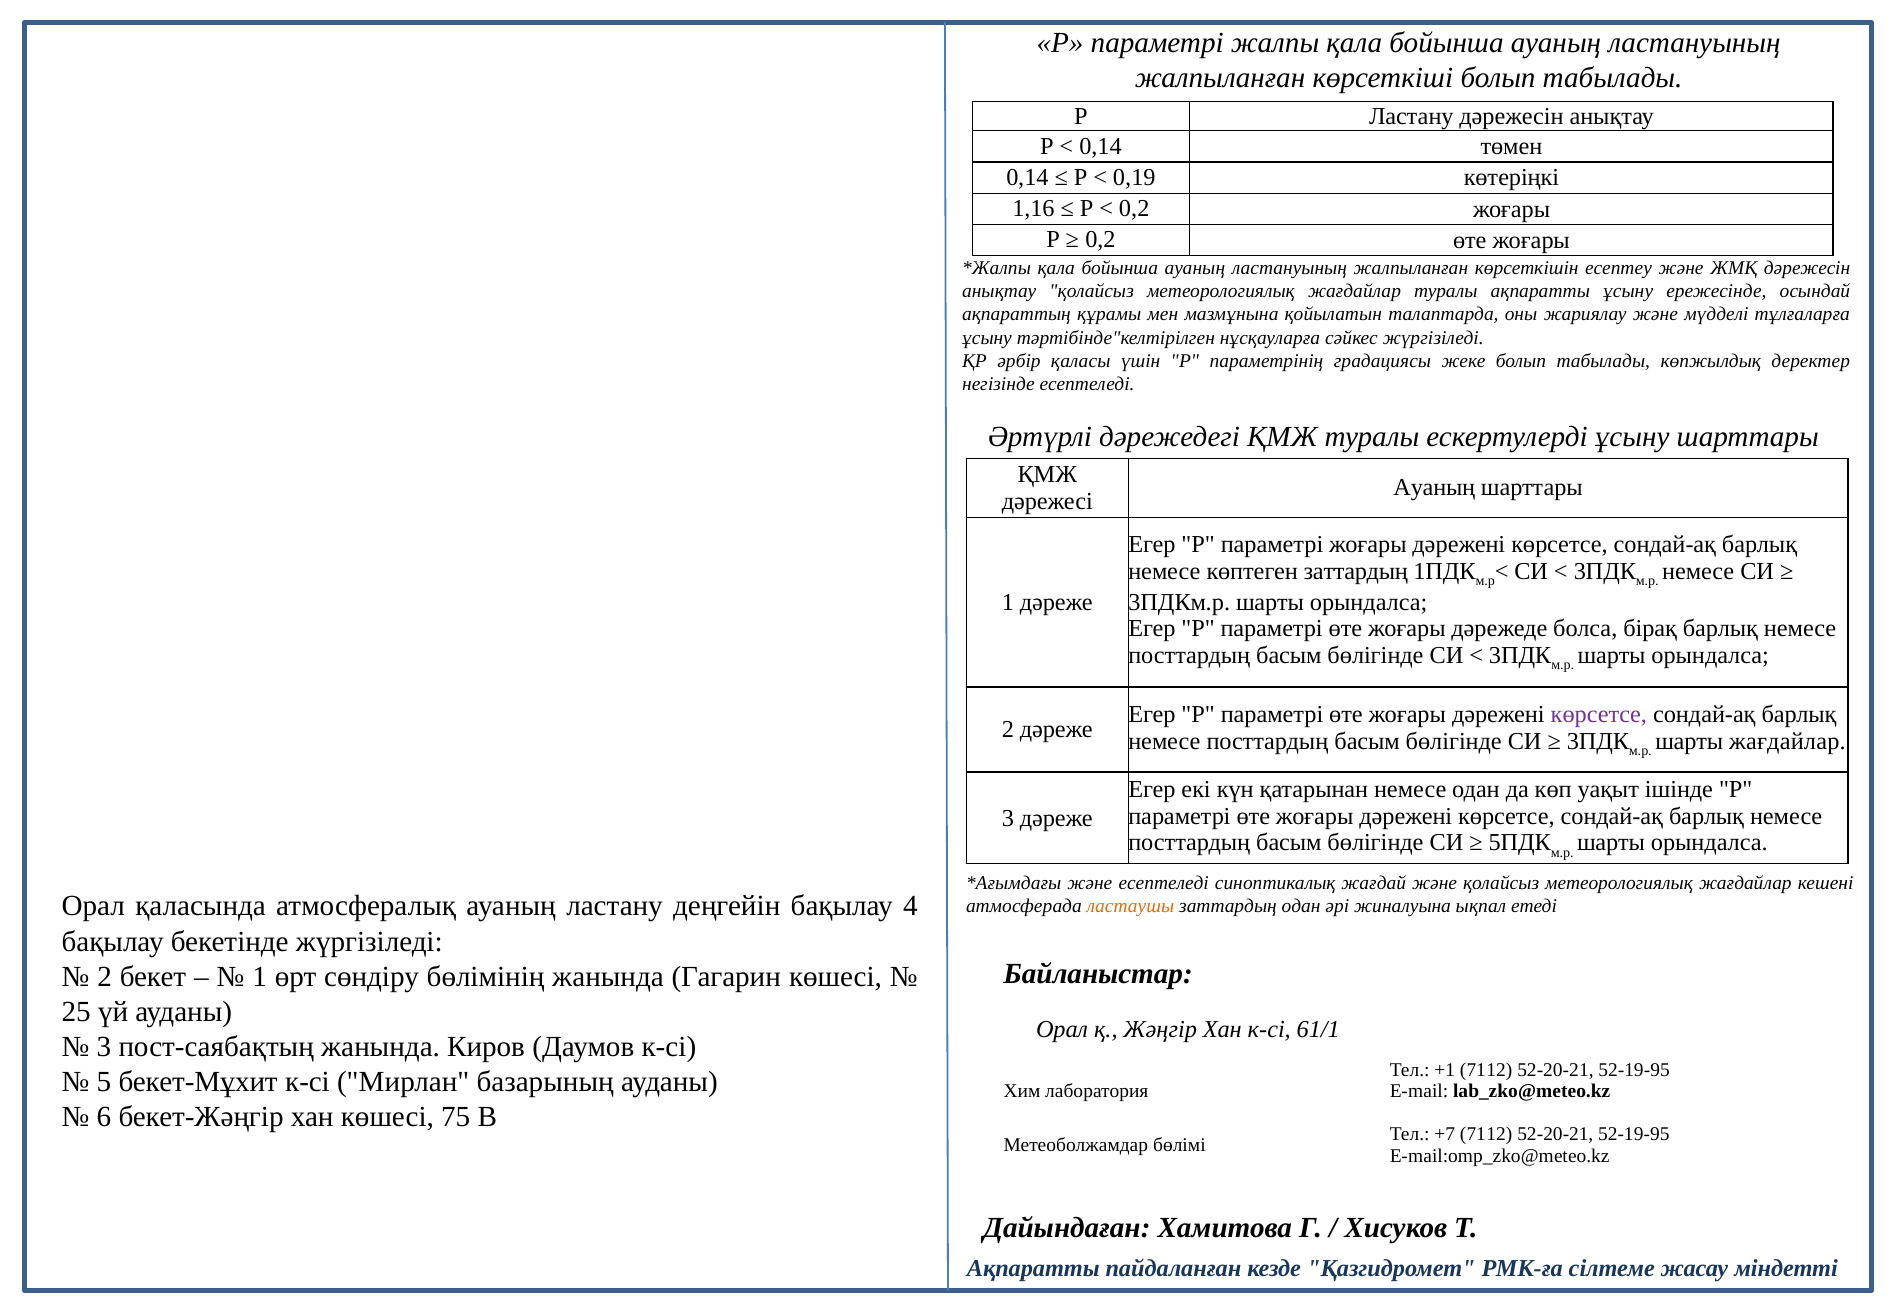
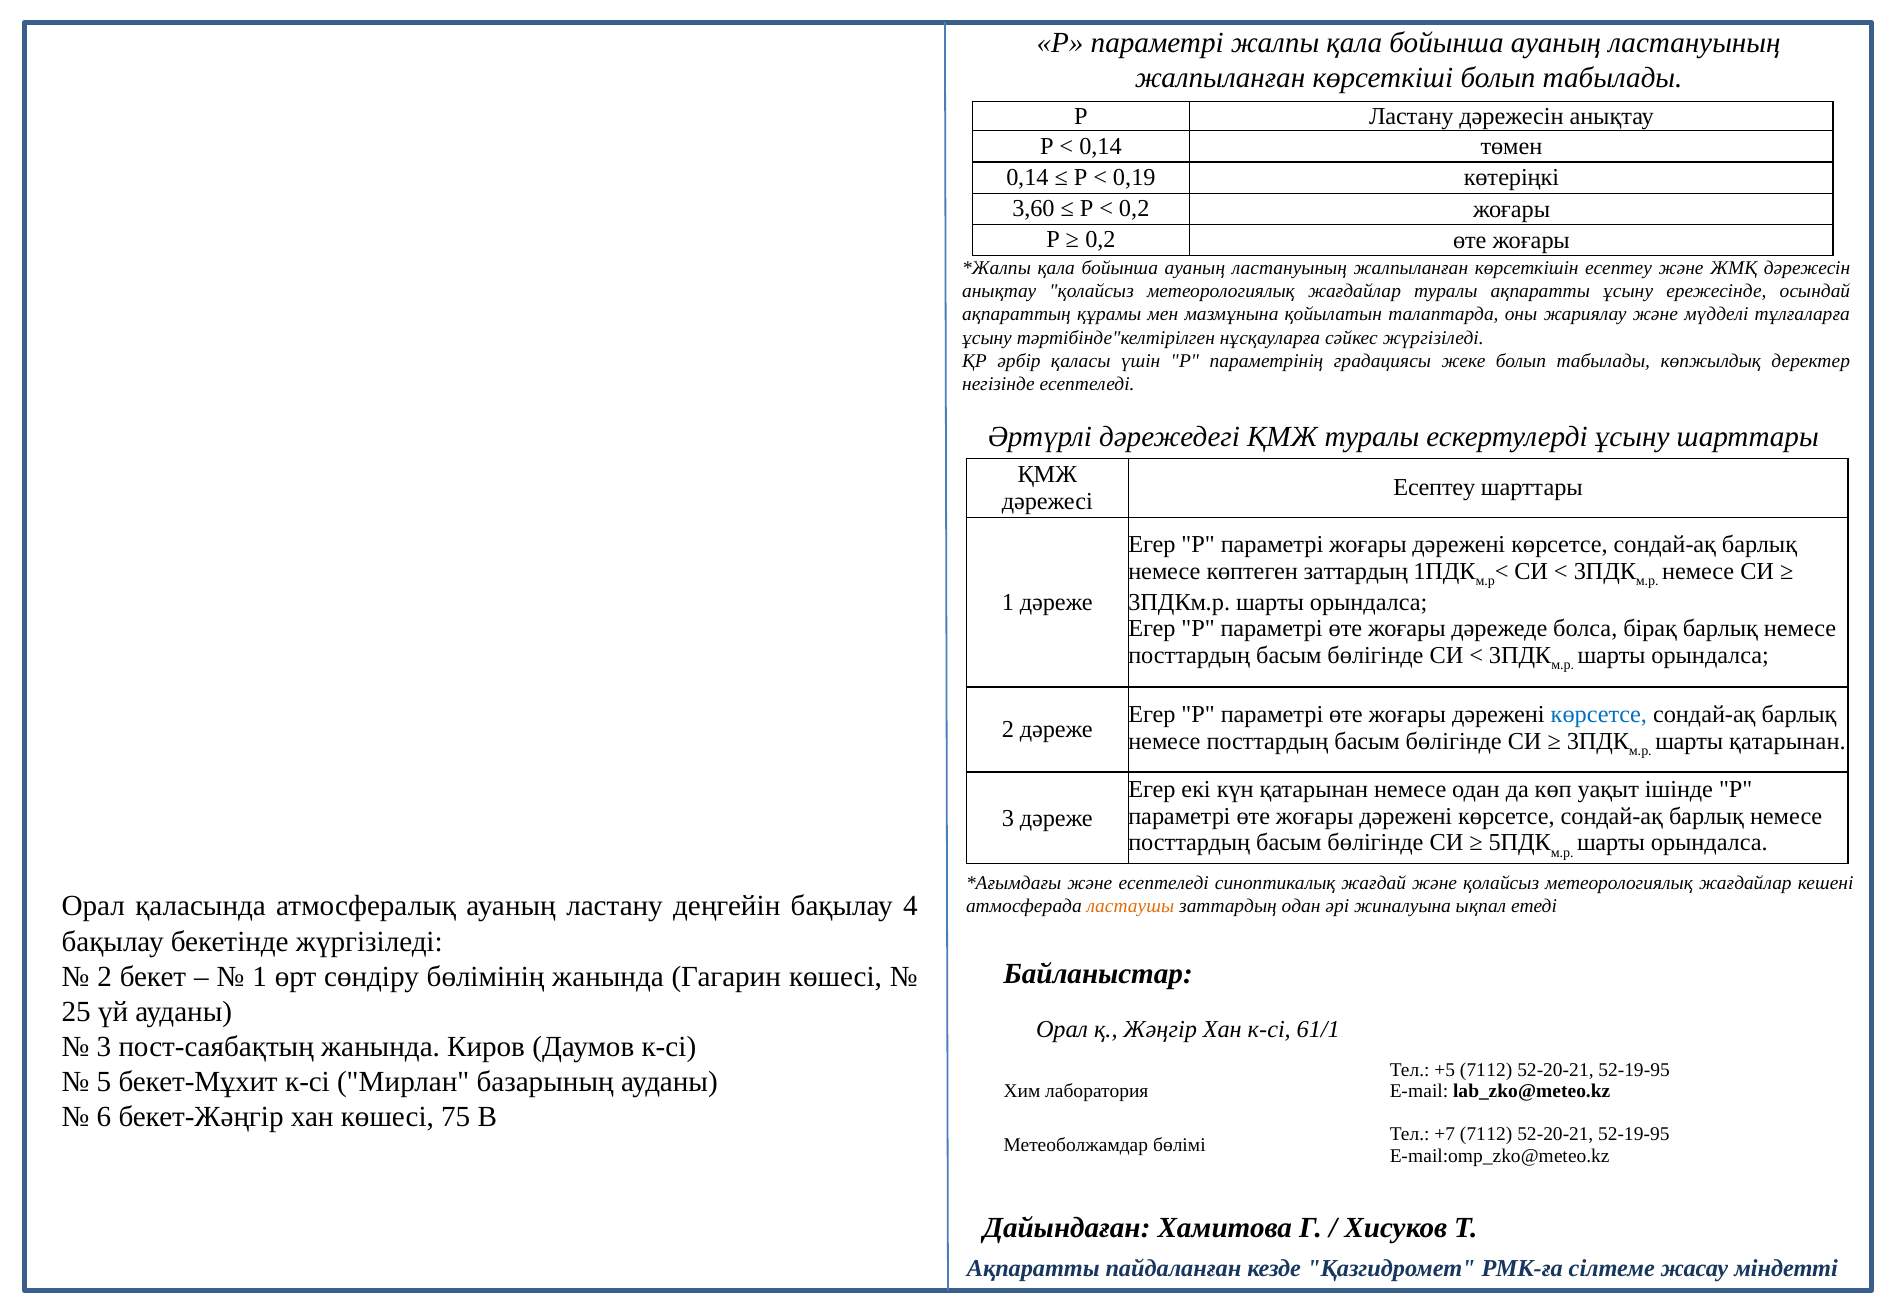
1,16: 1,16 -> 3,60
Ауаның at (1434, 488): Ауаның -> Есептеу
көрсетсе at (1599, 714) colour: purple -> blue
шарты жағдайлар: жағдайлар -> қатарынан
+1: +1 -> +5
